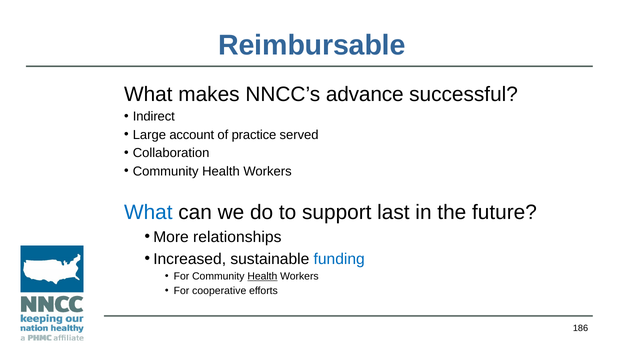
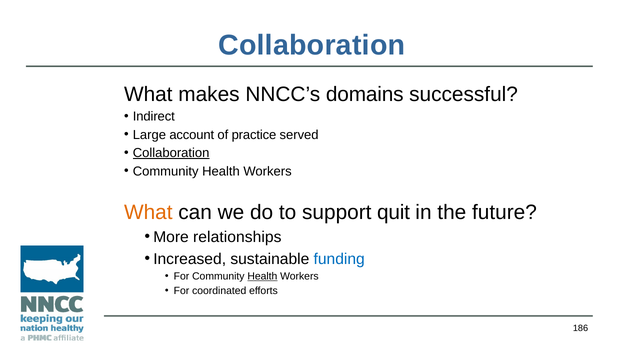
Reimbursable at (312, 45): Reimbursable -> Collaboration
advance: advance -> domains
Collaboration at (171, 153) underline: none -> present
What at (148, 213) colour: blue -> orange
last: last -> quit
cooperative: cooperative -> coordinated
